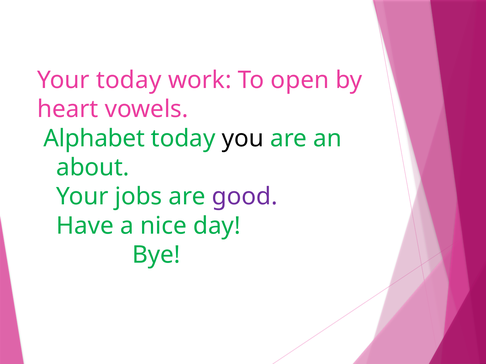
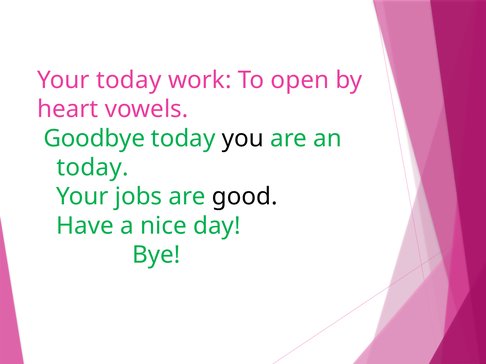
Alphabet: Alphabet -> Goodbye
about at (93, 168): about -> today
good colour: purple -> black
